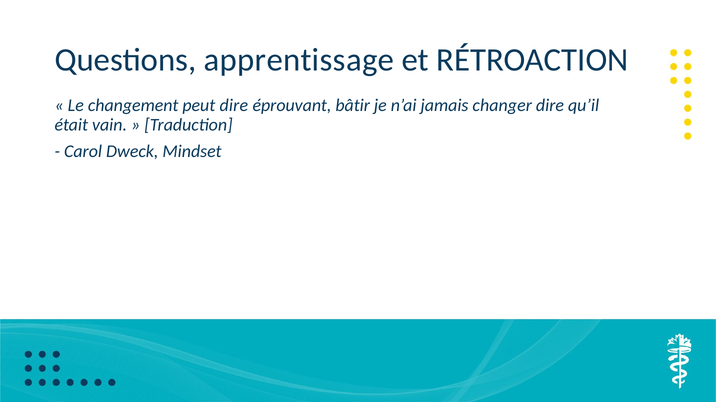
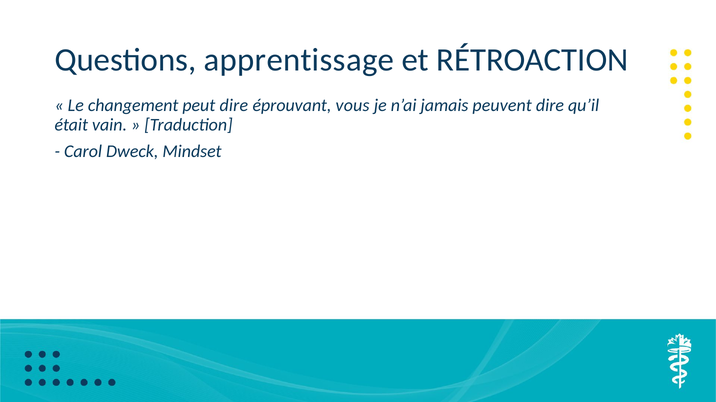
bâtir: bâtir -> vous
changer: changer -> peuvent
